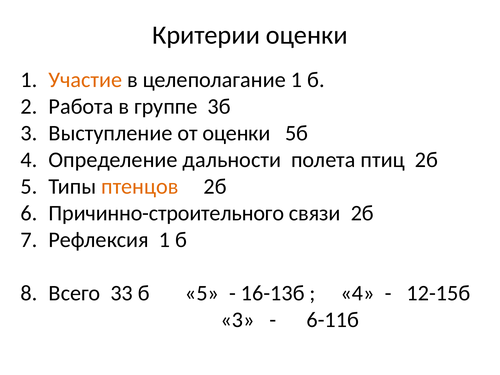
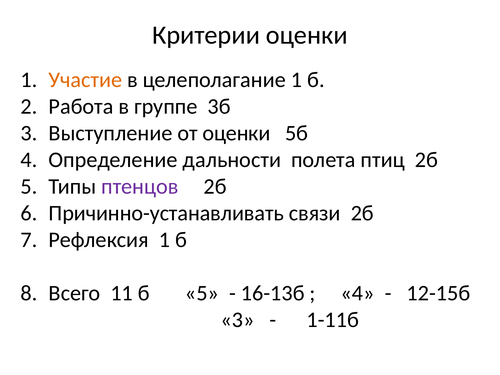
птенцов colour: orange -> purple
Причинно-строительного: Причинно-строительного -> Причинно-устанавливать
33: 33 -> 11
6-11б: 6-11б -> 1-11б
